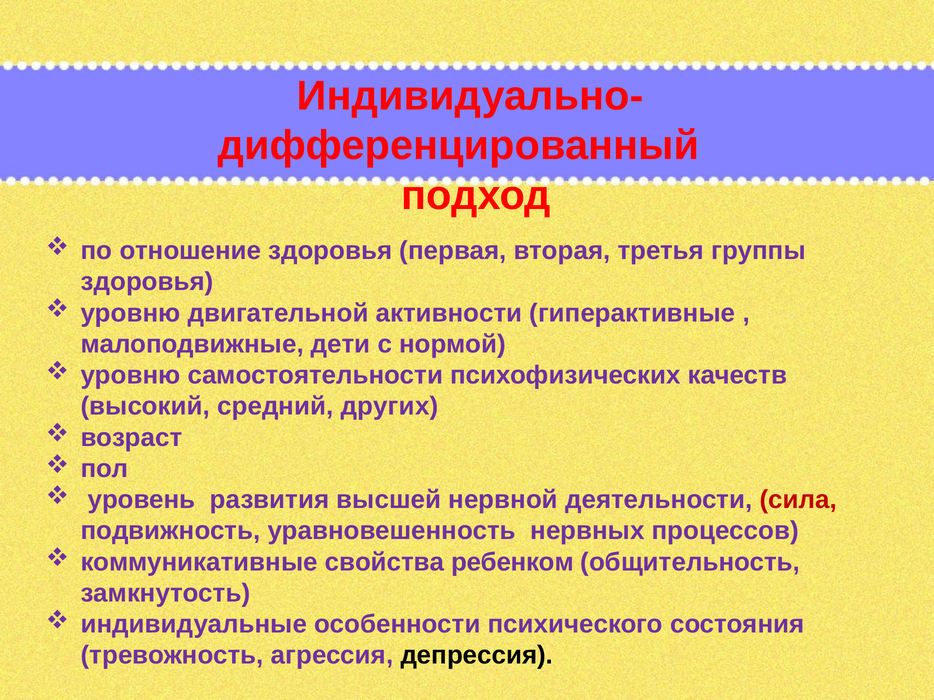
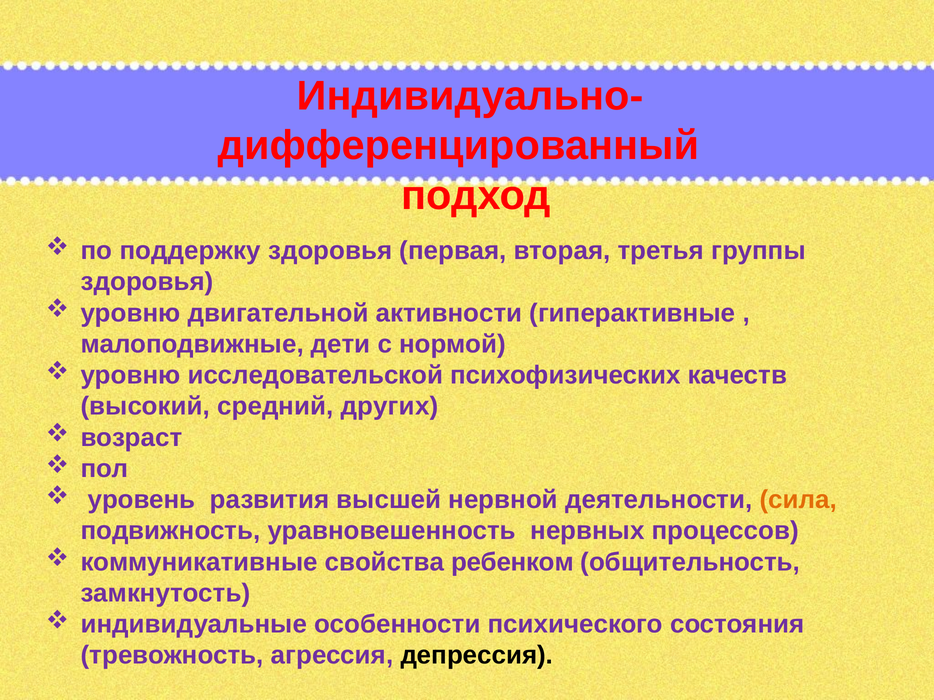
отношение: отношение -> поддержку
самостоятельности: самостоятельности -> исследовательской
сила colour: red -> orange
